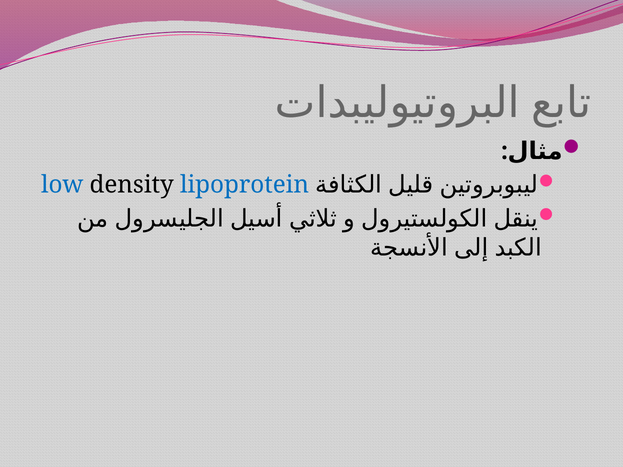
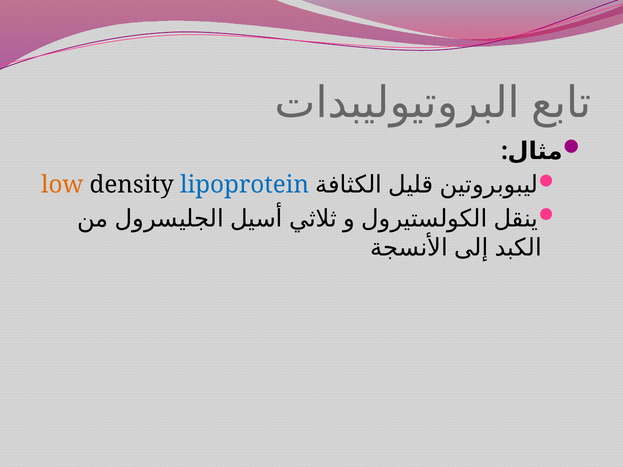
low colour: blue -> orange
